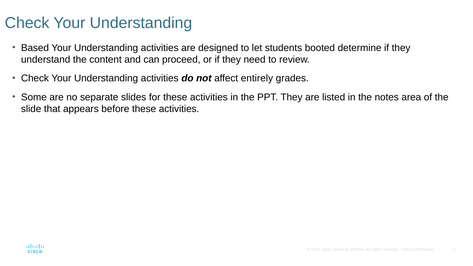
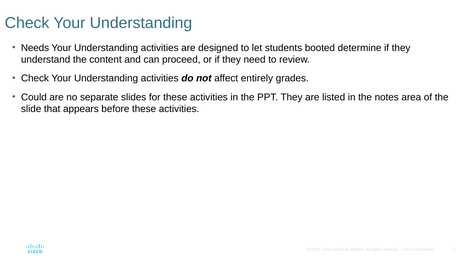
Based: Based -> Needs
Some: Some -> Could
